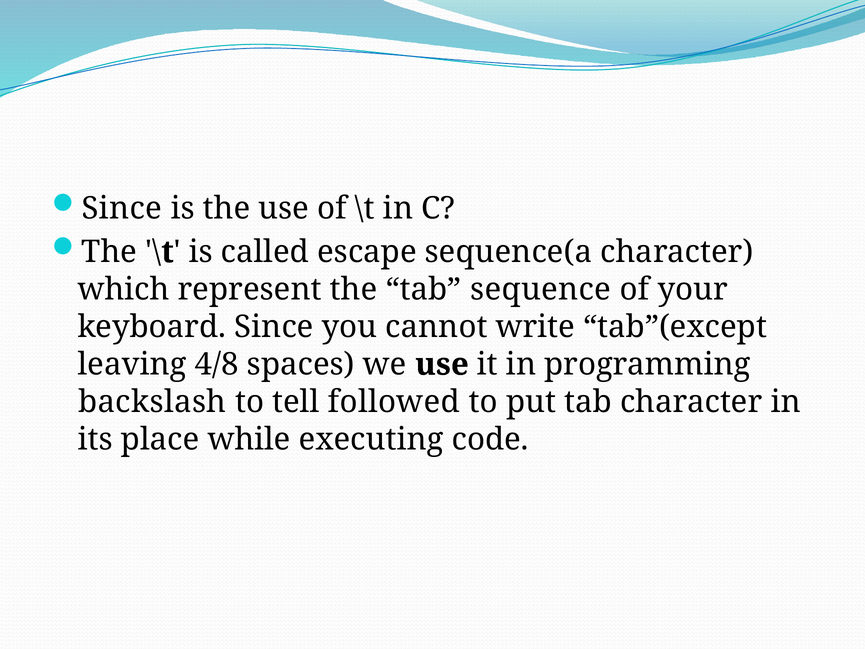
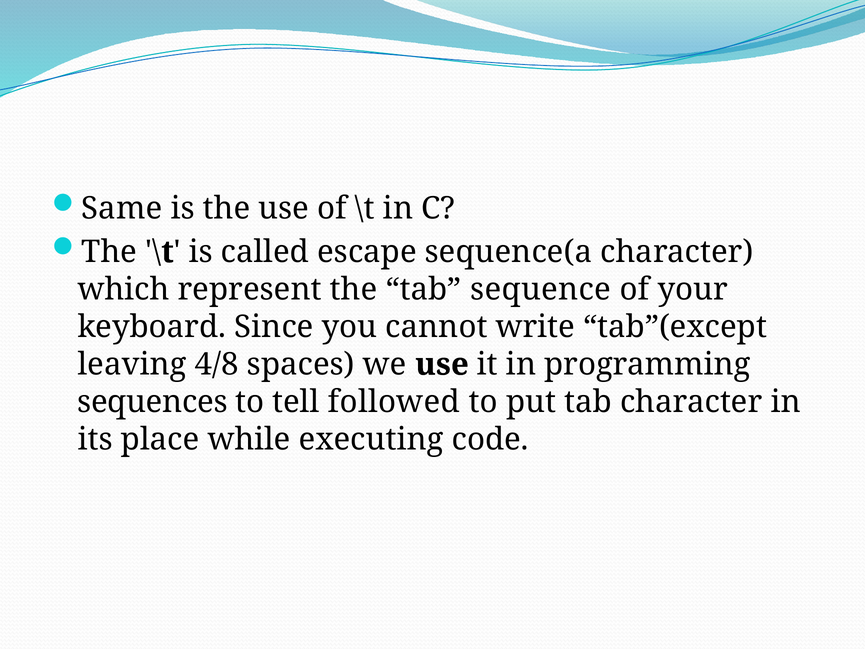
Since at (122, 208): Since -> Same
backslash: backslash -> sequences
